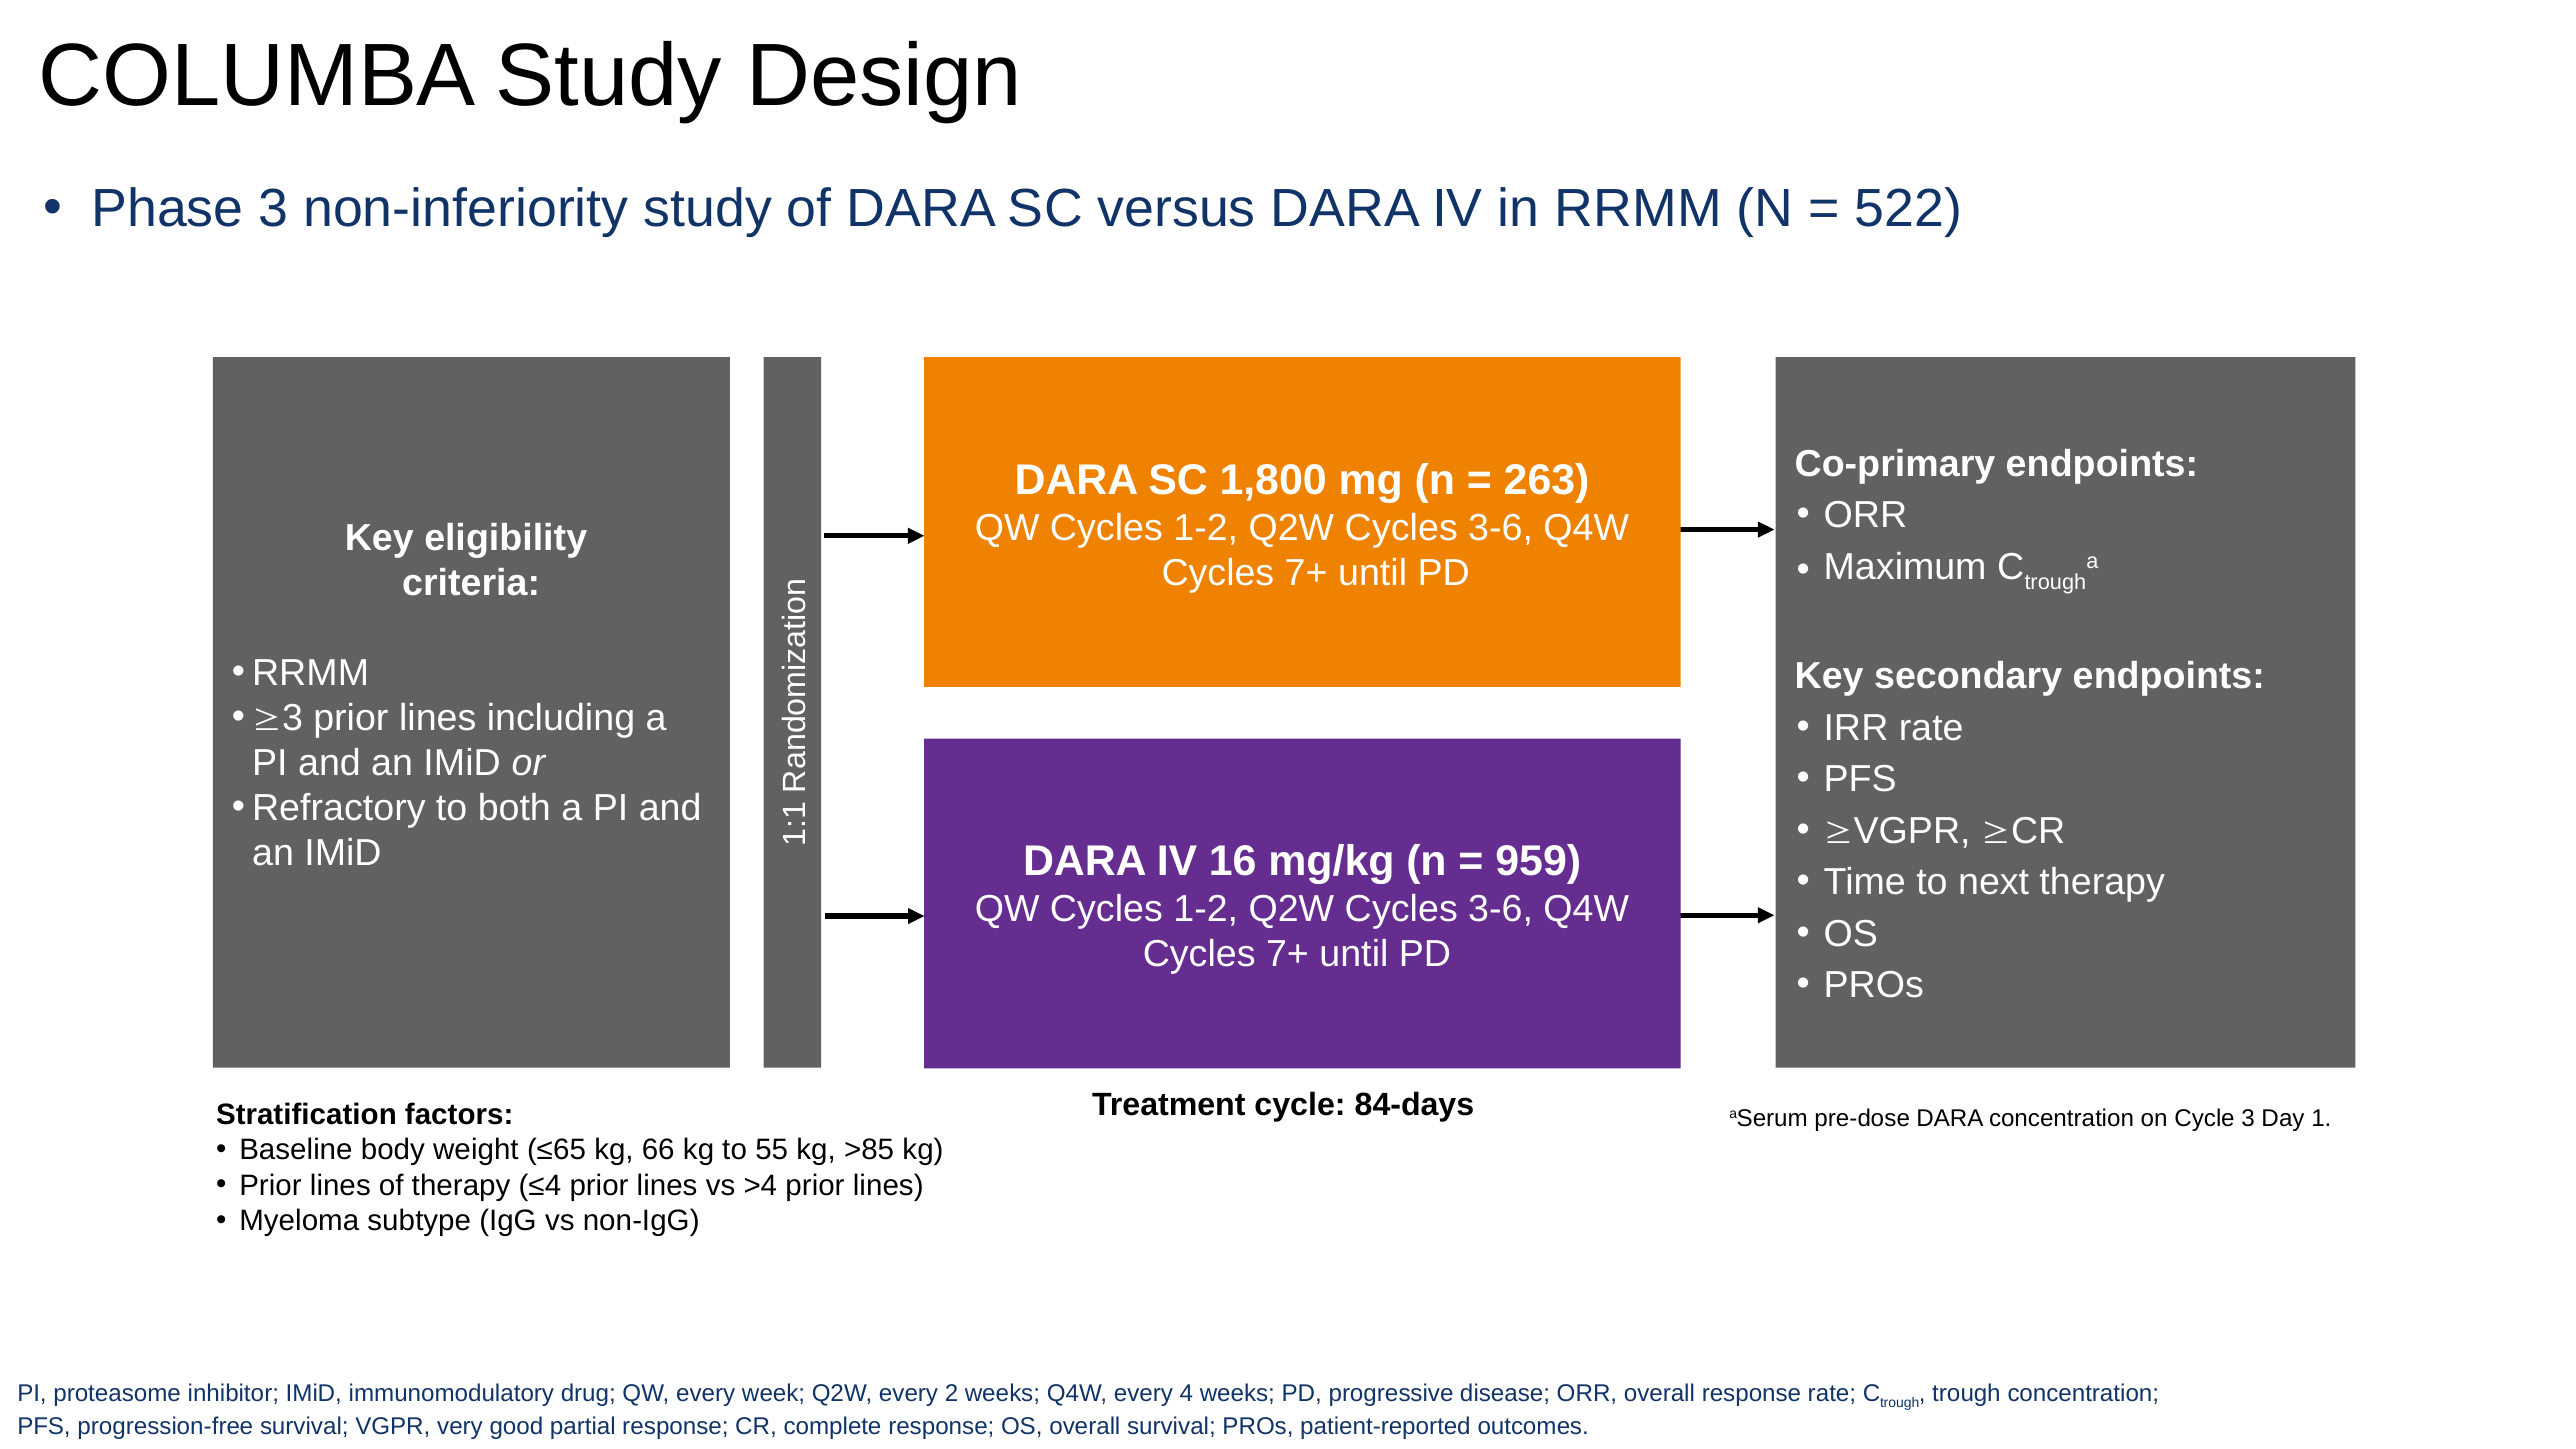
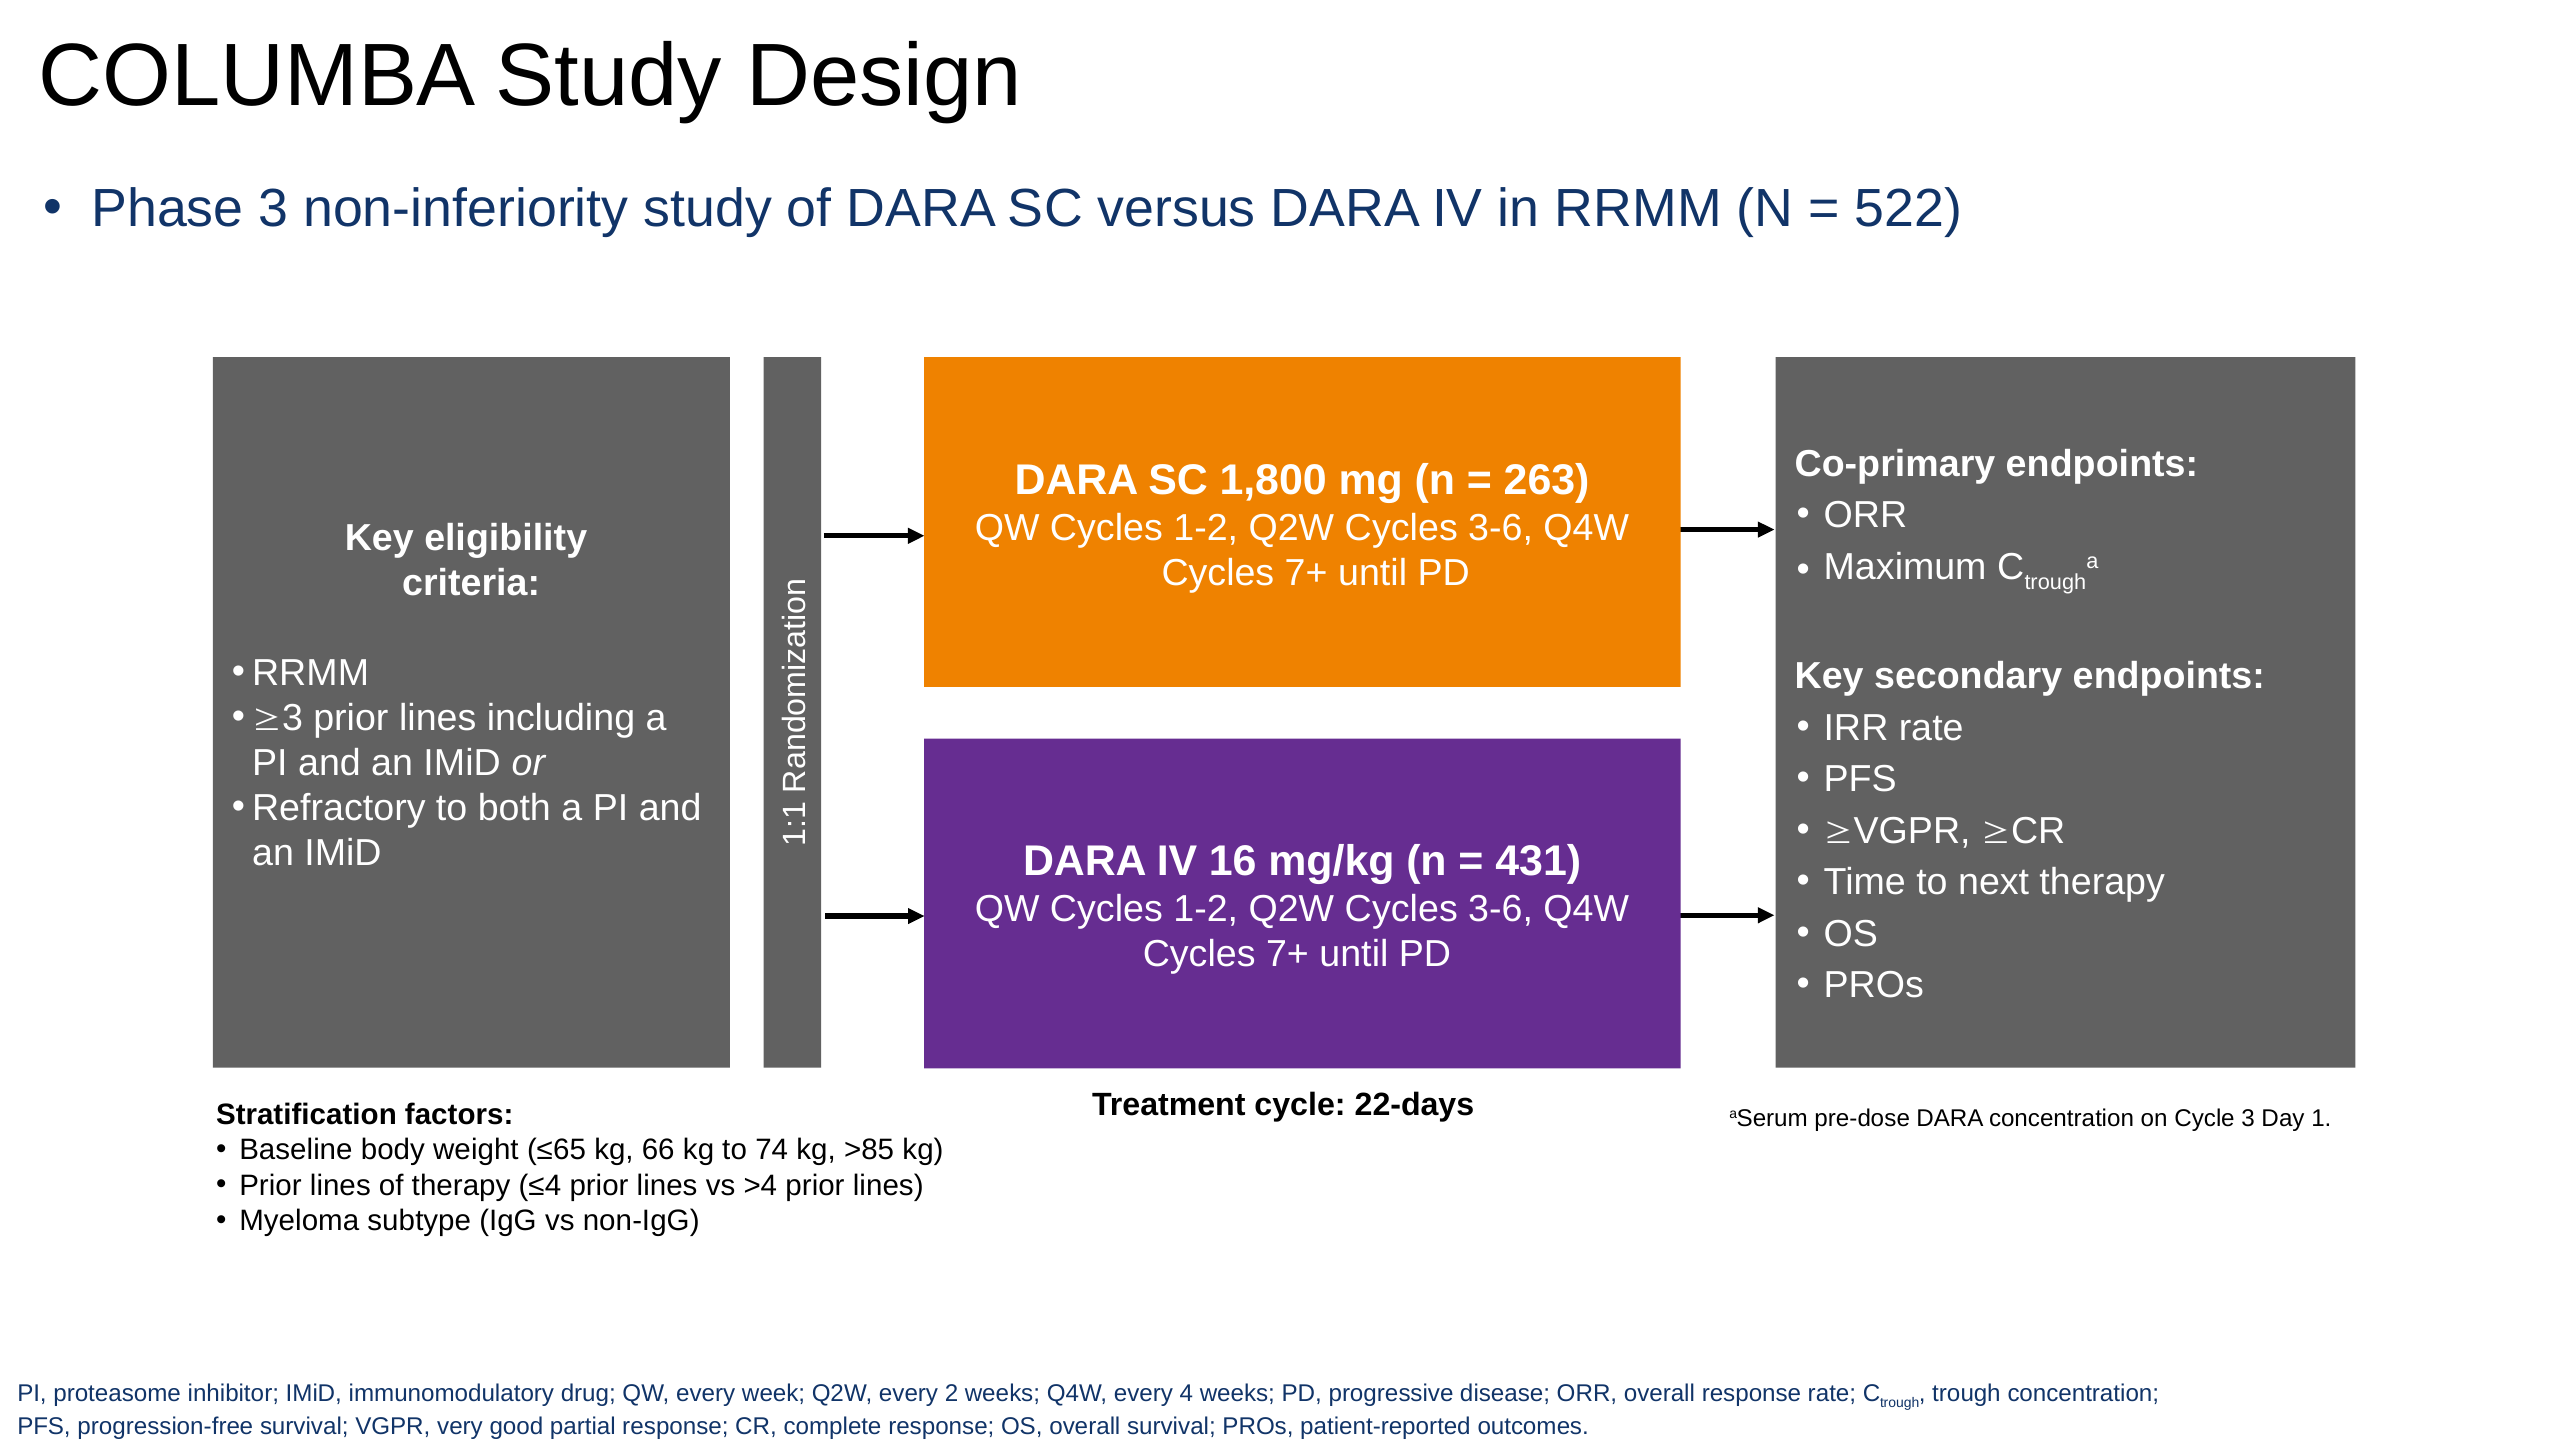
959: 959 -> 431
84-days: 84-days -> 22-days
55: 55 -> 74
